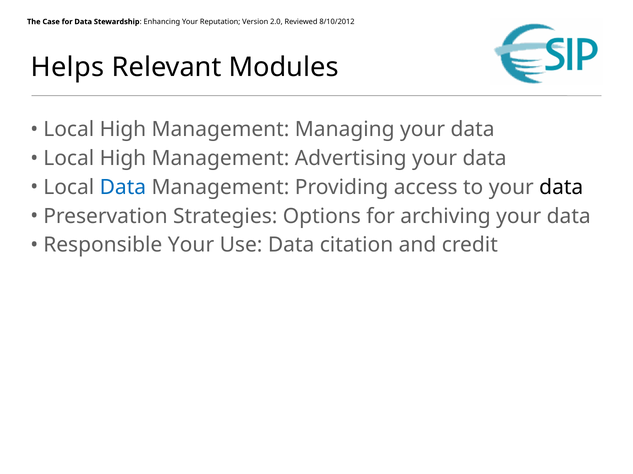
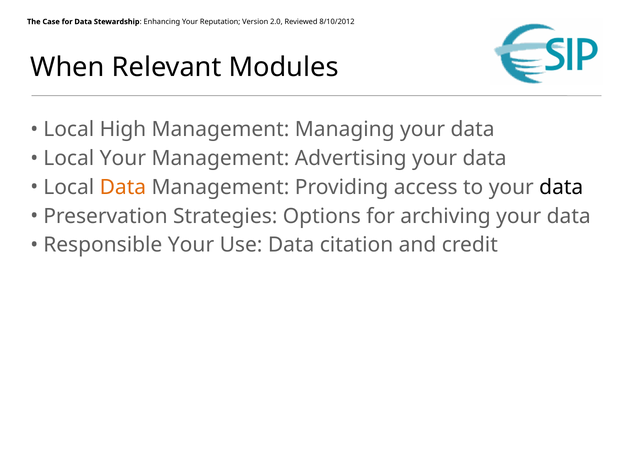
Helps: Helps -> When
High at (123, 159): High -> Your
Data at (123, 188) colour: blue -> orange
